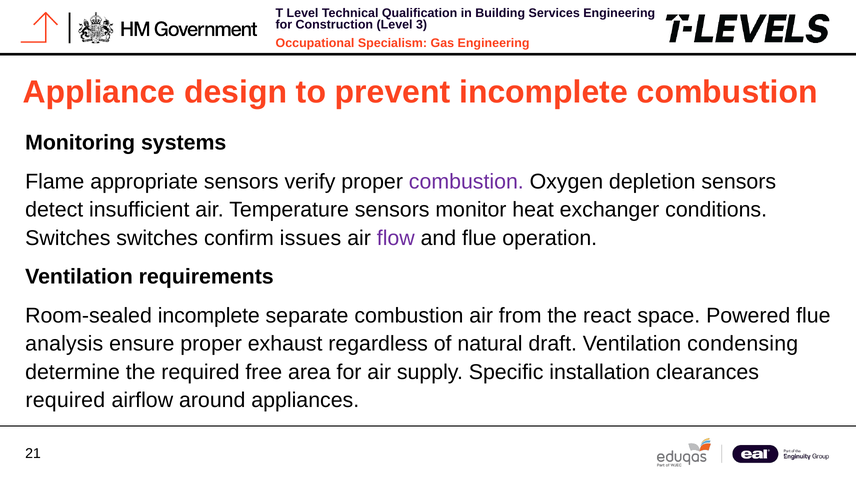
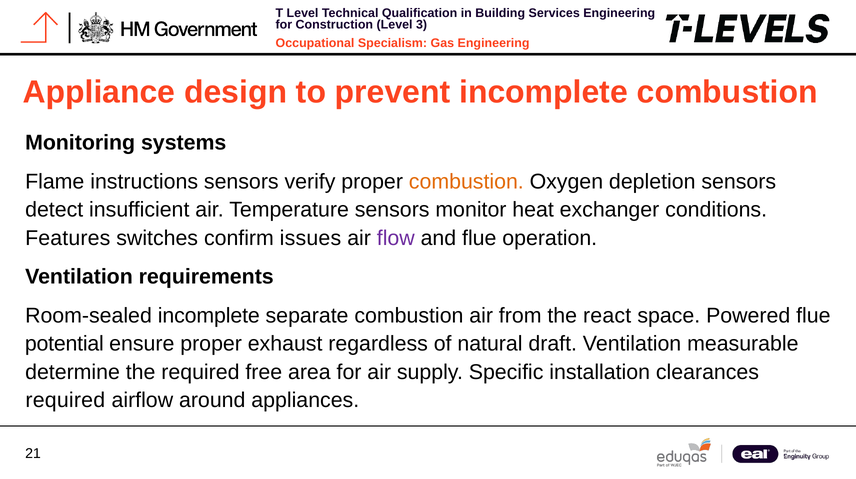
appropriate: appropriate -> instructions
combustion at (466, 181) colour: purple -> orange
Switches at (68, 238): Switches -> Features
analysis: analysis -> potential
condensing: condensing -> measurable
